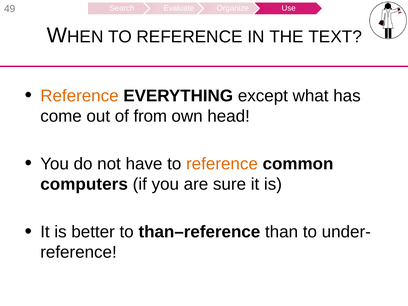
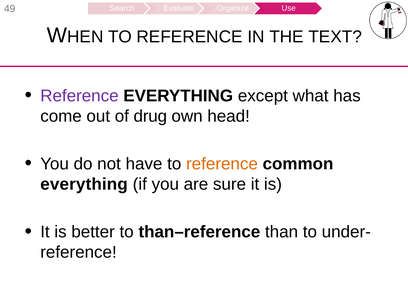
Reference at (79, 96) colour: orange -> purple
from: from -> drug
computers at (84, 184): computers -> everything
